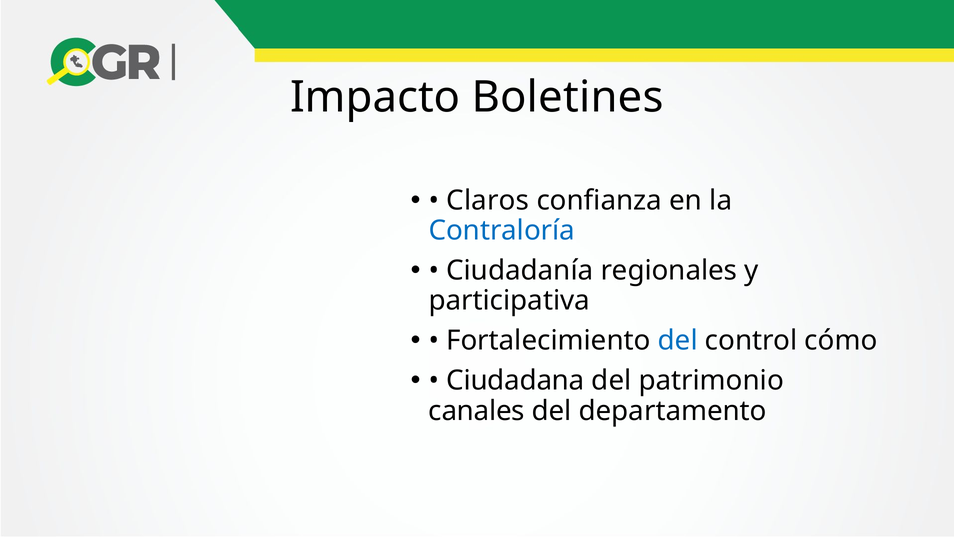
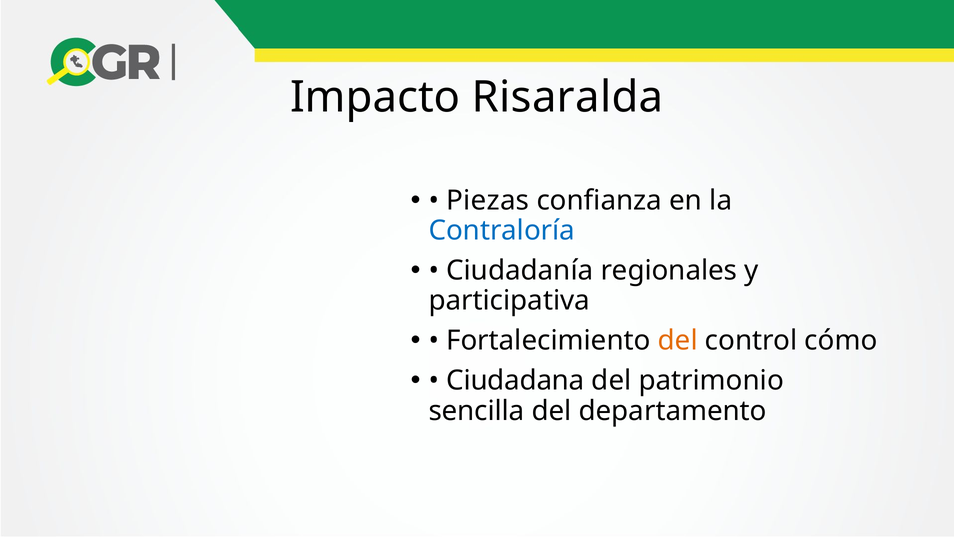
Boletines: Boletines -> Risaralda
Claros: Claros -> Piezas
del at (678, 341) colour: blue -> orange
canales: canales -> sencilla
